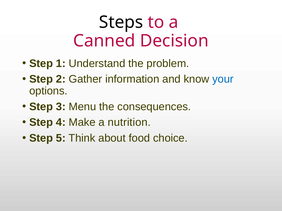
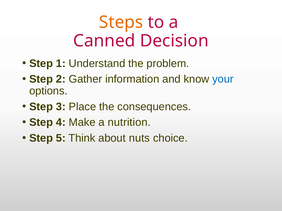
Steps colour: black -> orange
Menu: Menu -> Place
food: food -> nuts
